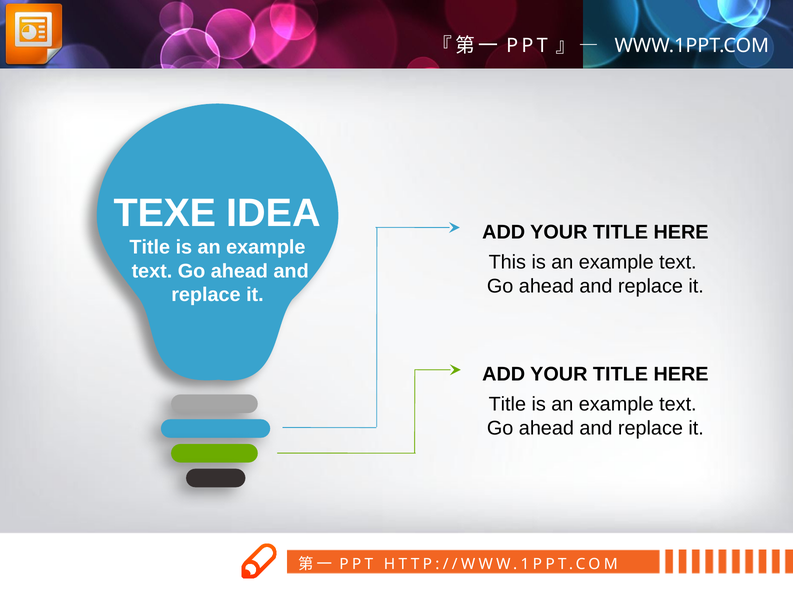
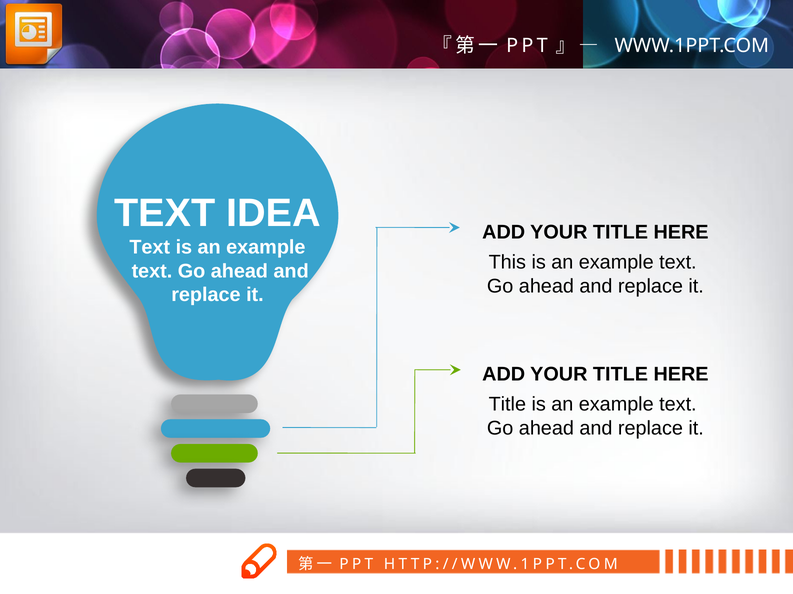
TEXE at (165, 213): TEXE -> TEXT
Title at (150, 248): Title -> Text
